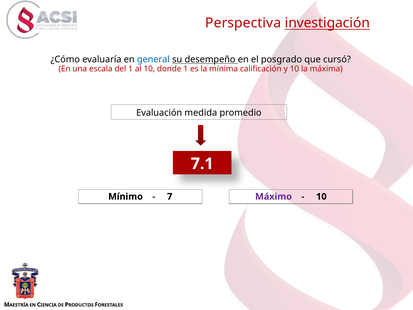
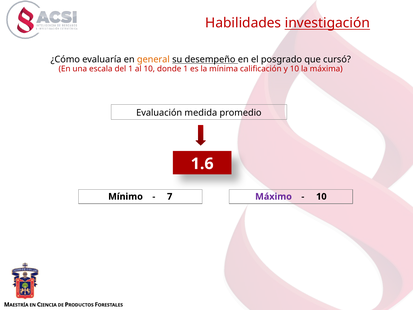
Perspectiva: Perspectiva -> Habilidades
general colour: blue -> orange
7.1: 7.1 -> 1.6
